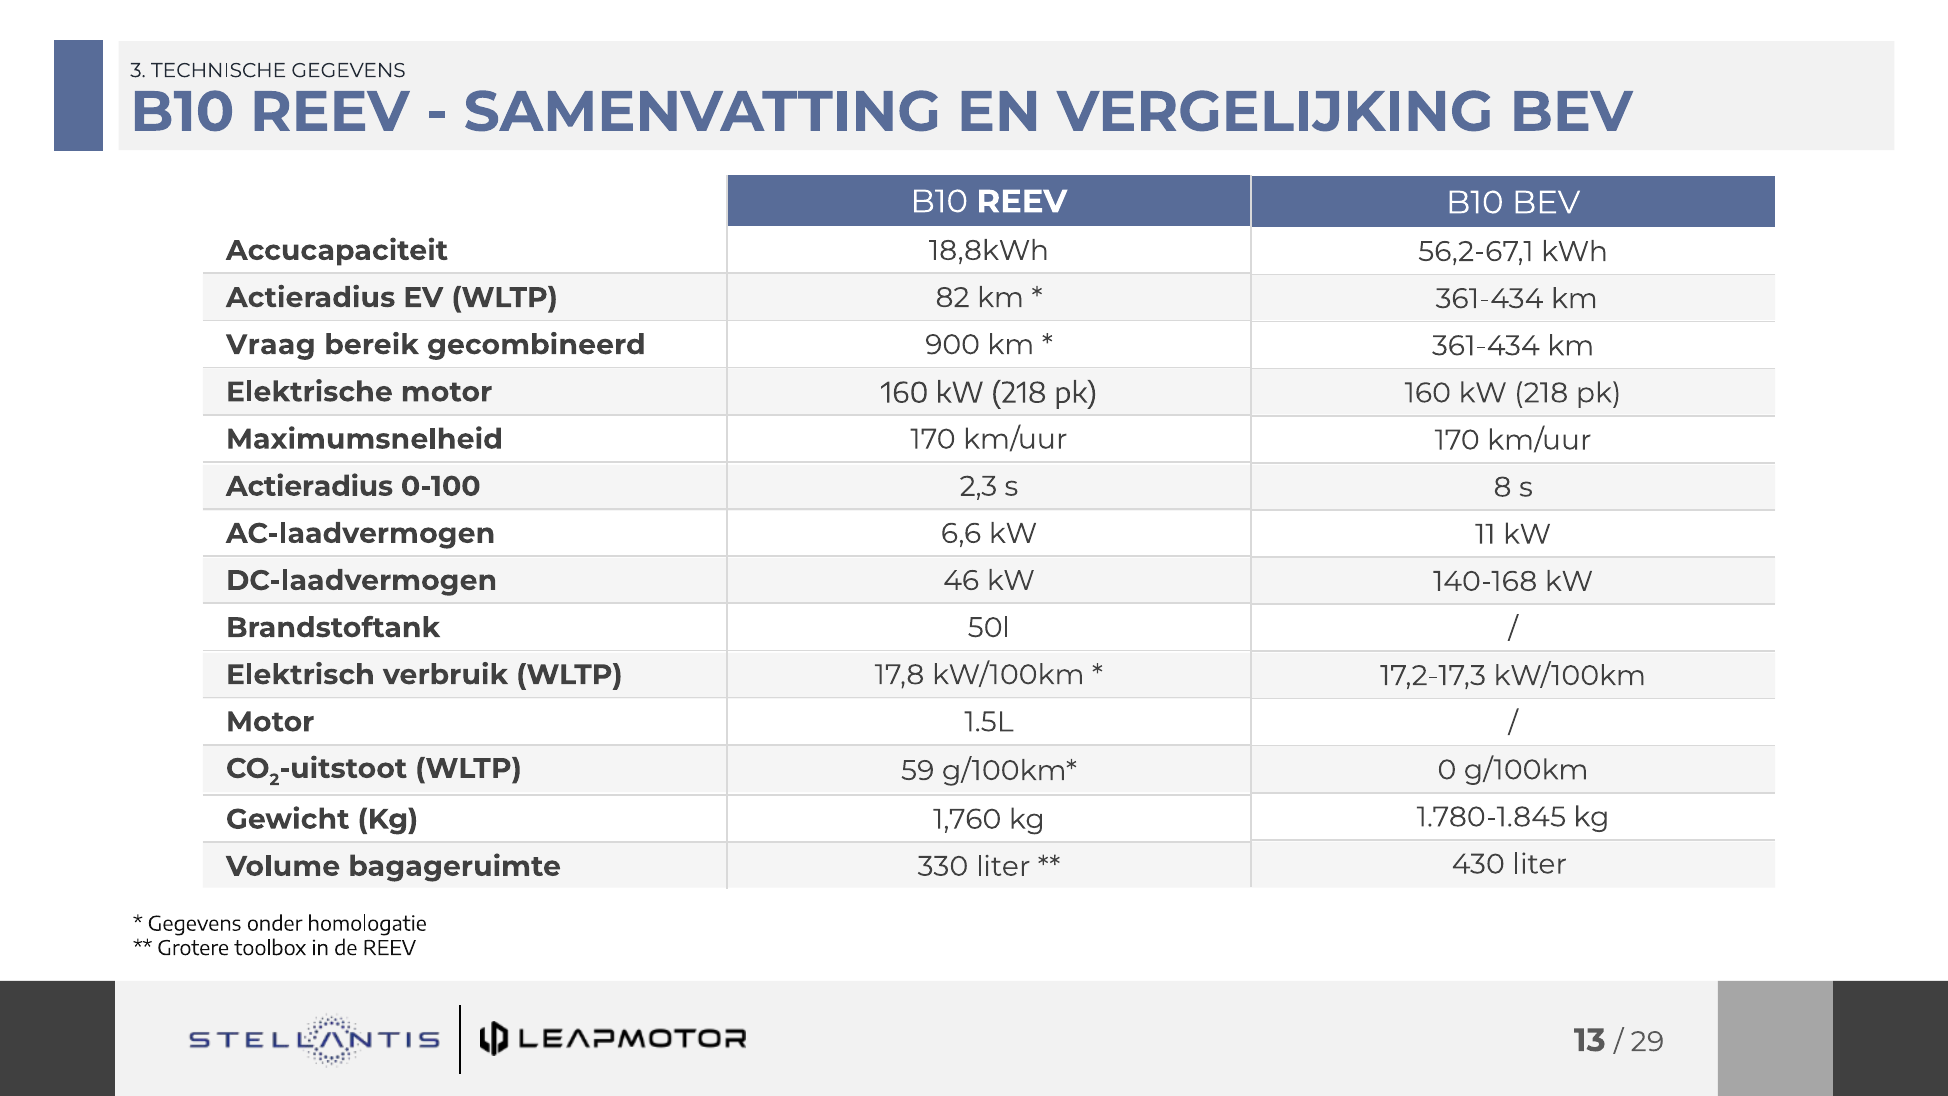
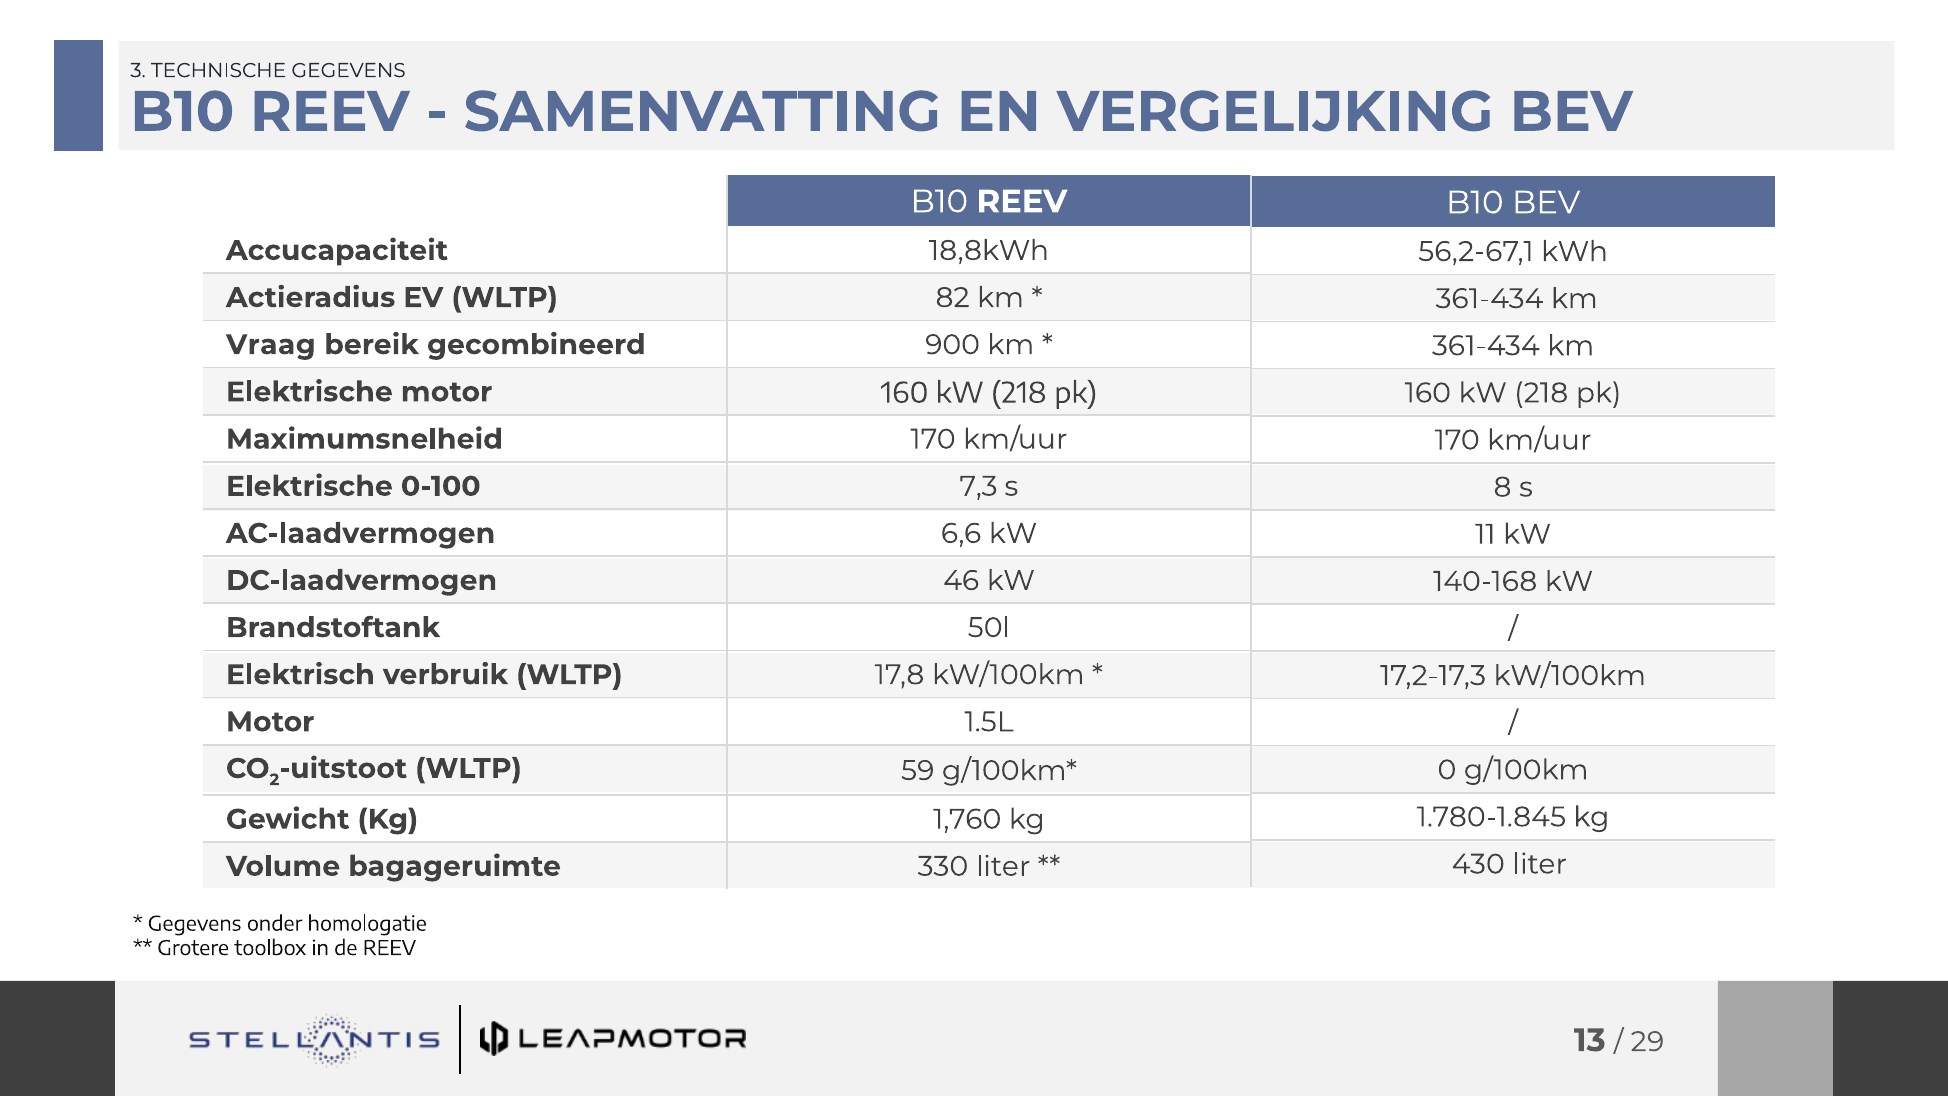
Actieradius at (310, 486): Actieradius -> Elektrische
2,3: 2,3 -> 7,3
